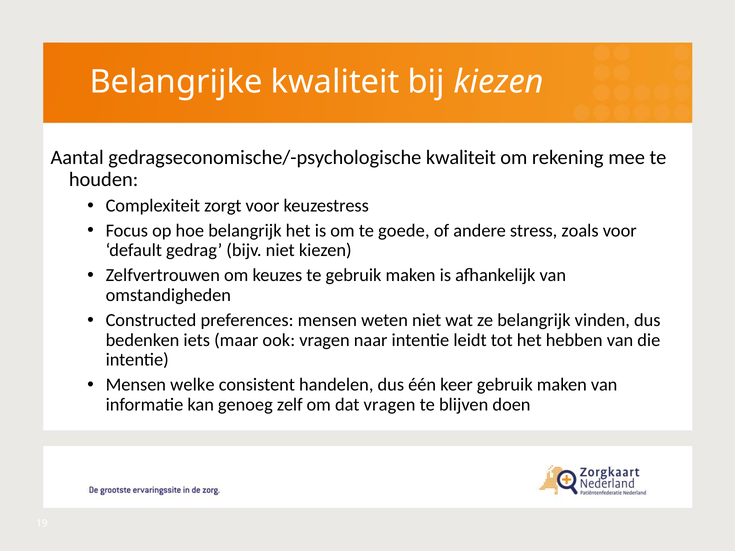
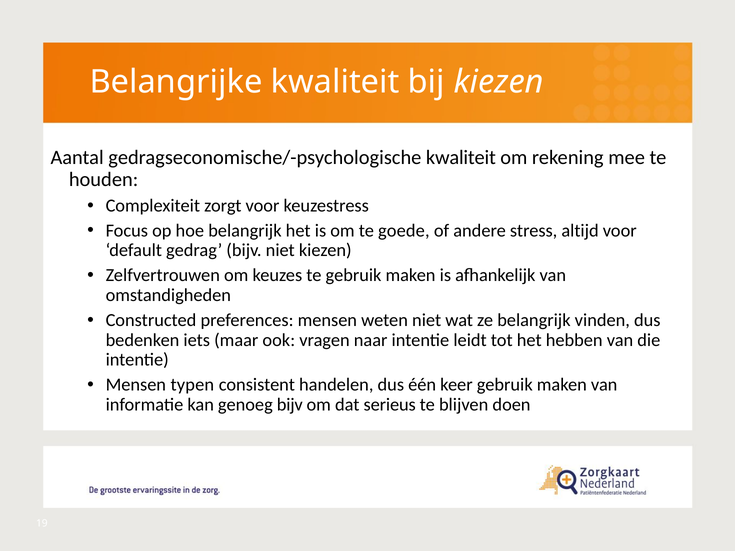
zoals: zoals -> altijd
welke: welke -> typen
genoeg zelf: zelf -> bijv
dat vragen: vragen -> serieus
